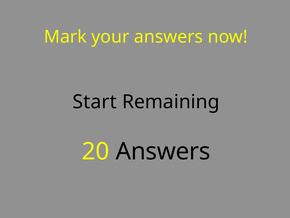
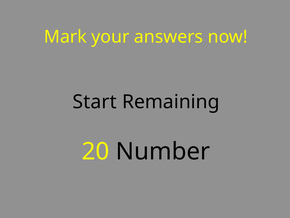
20 Answers: Answers -> Number
